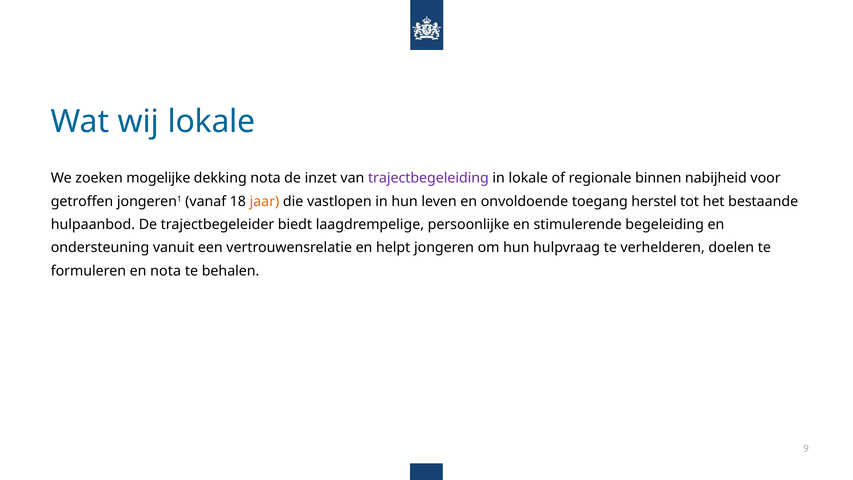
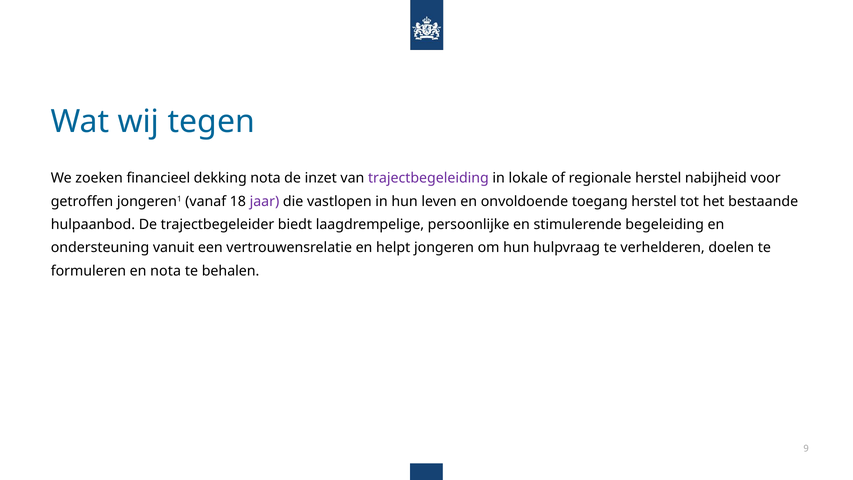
wij lokale: lokale -> tegen
mogelijke: mogelijke -> financieel
regionale binnen: binnen -> herstel
jaar colour: orange -> purple
